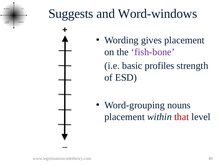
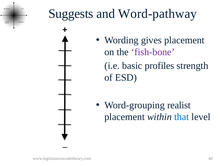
Word-windows: Word-windows -> Word-pathway
nouns: nouns -> realist
that colour: red -> blue
